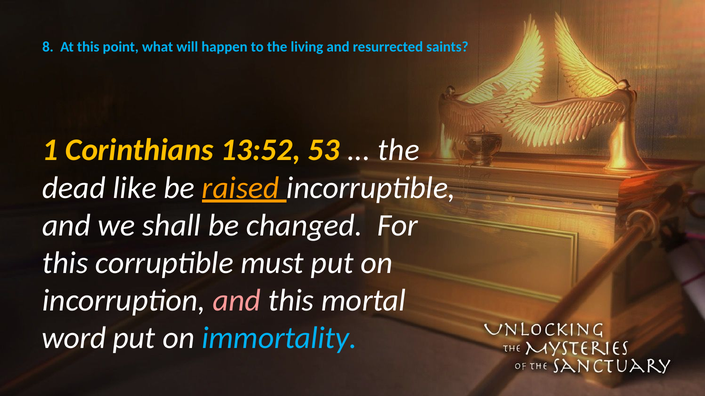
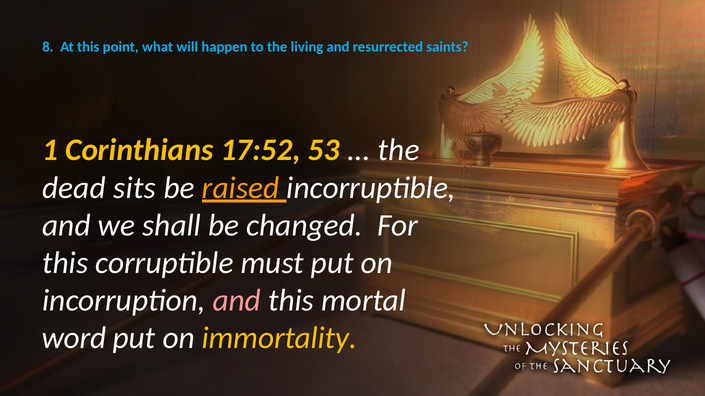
13:52: 13:52 -> 17:52
like: like -> sits
immortality colour: light blue -> yellow
